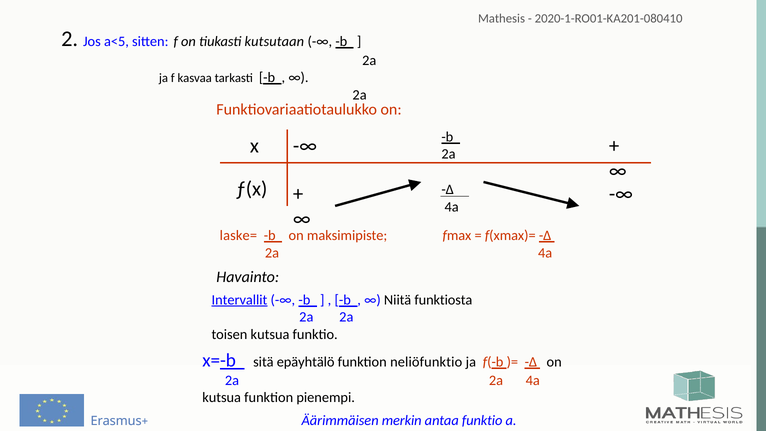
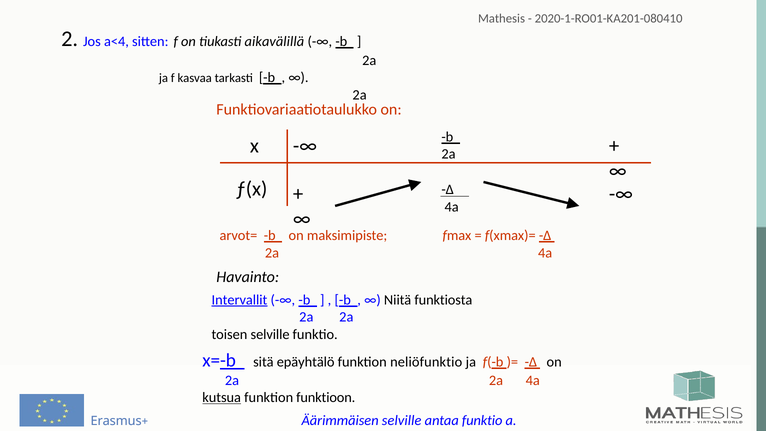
a<5: a<5 -> a<4
kutsutaan: kutsutaan -> aikavälillä
laske=: laske= -> arvot=
toisen kutsua: kutsua -> selville
kutsua at (222, 397) underline: none -> present
pienempi: pienempi -> funktioon
Äärimmäisen merkin: merkin -> selville
